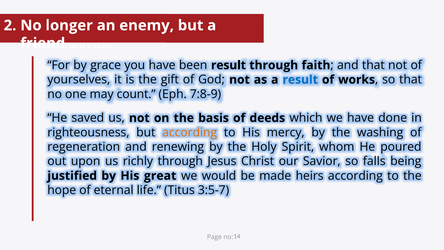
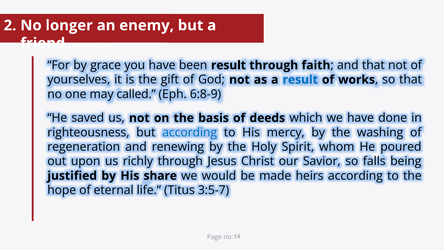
count: count -> called
7:8-9: 7:8-9 -> 6:8-9
according at (190, 133) colour: orange -> blue
great: great -> share
